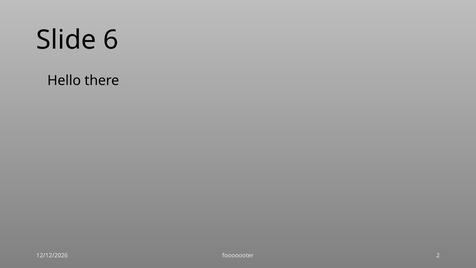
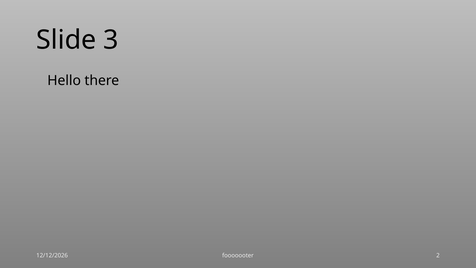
6: 6 -> 3
